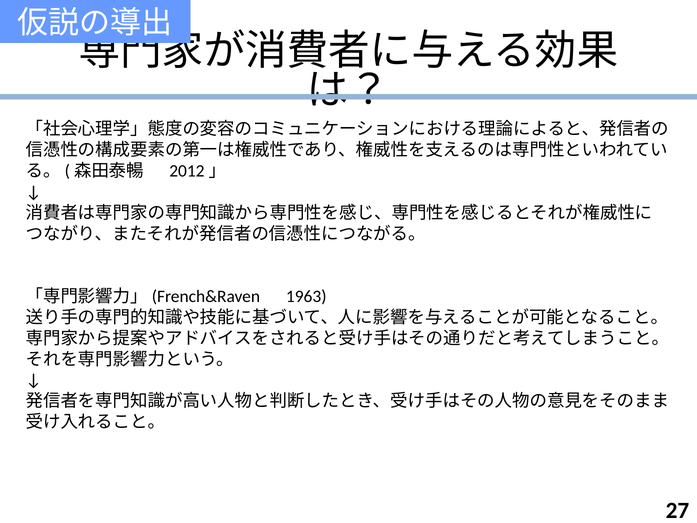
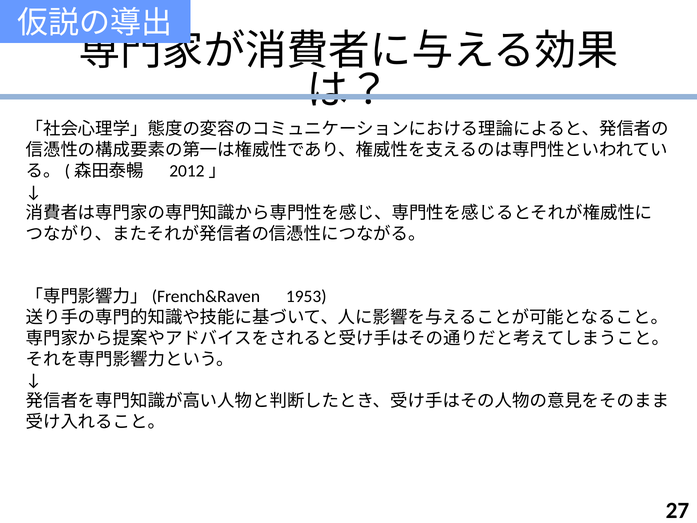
1963: 1963 -> 1953
